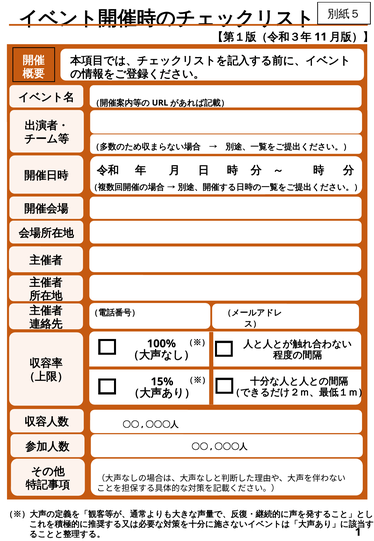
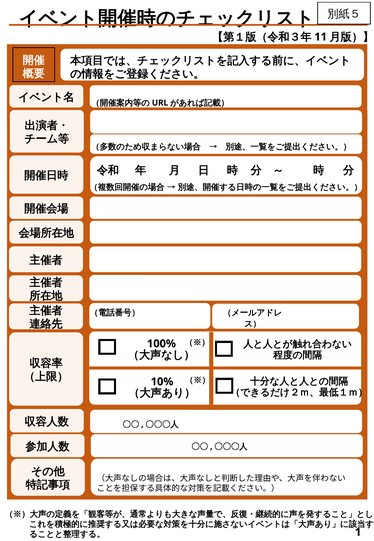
15%: 15% -> 10%
